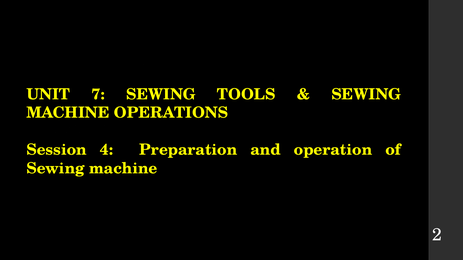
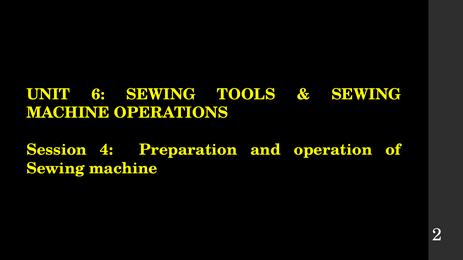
7: 7 -> 6
